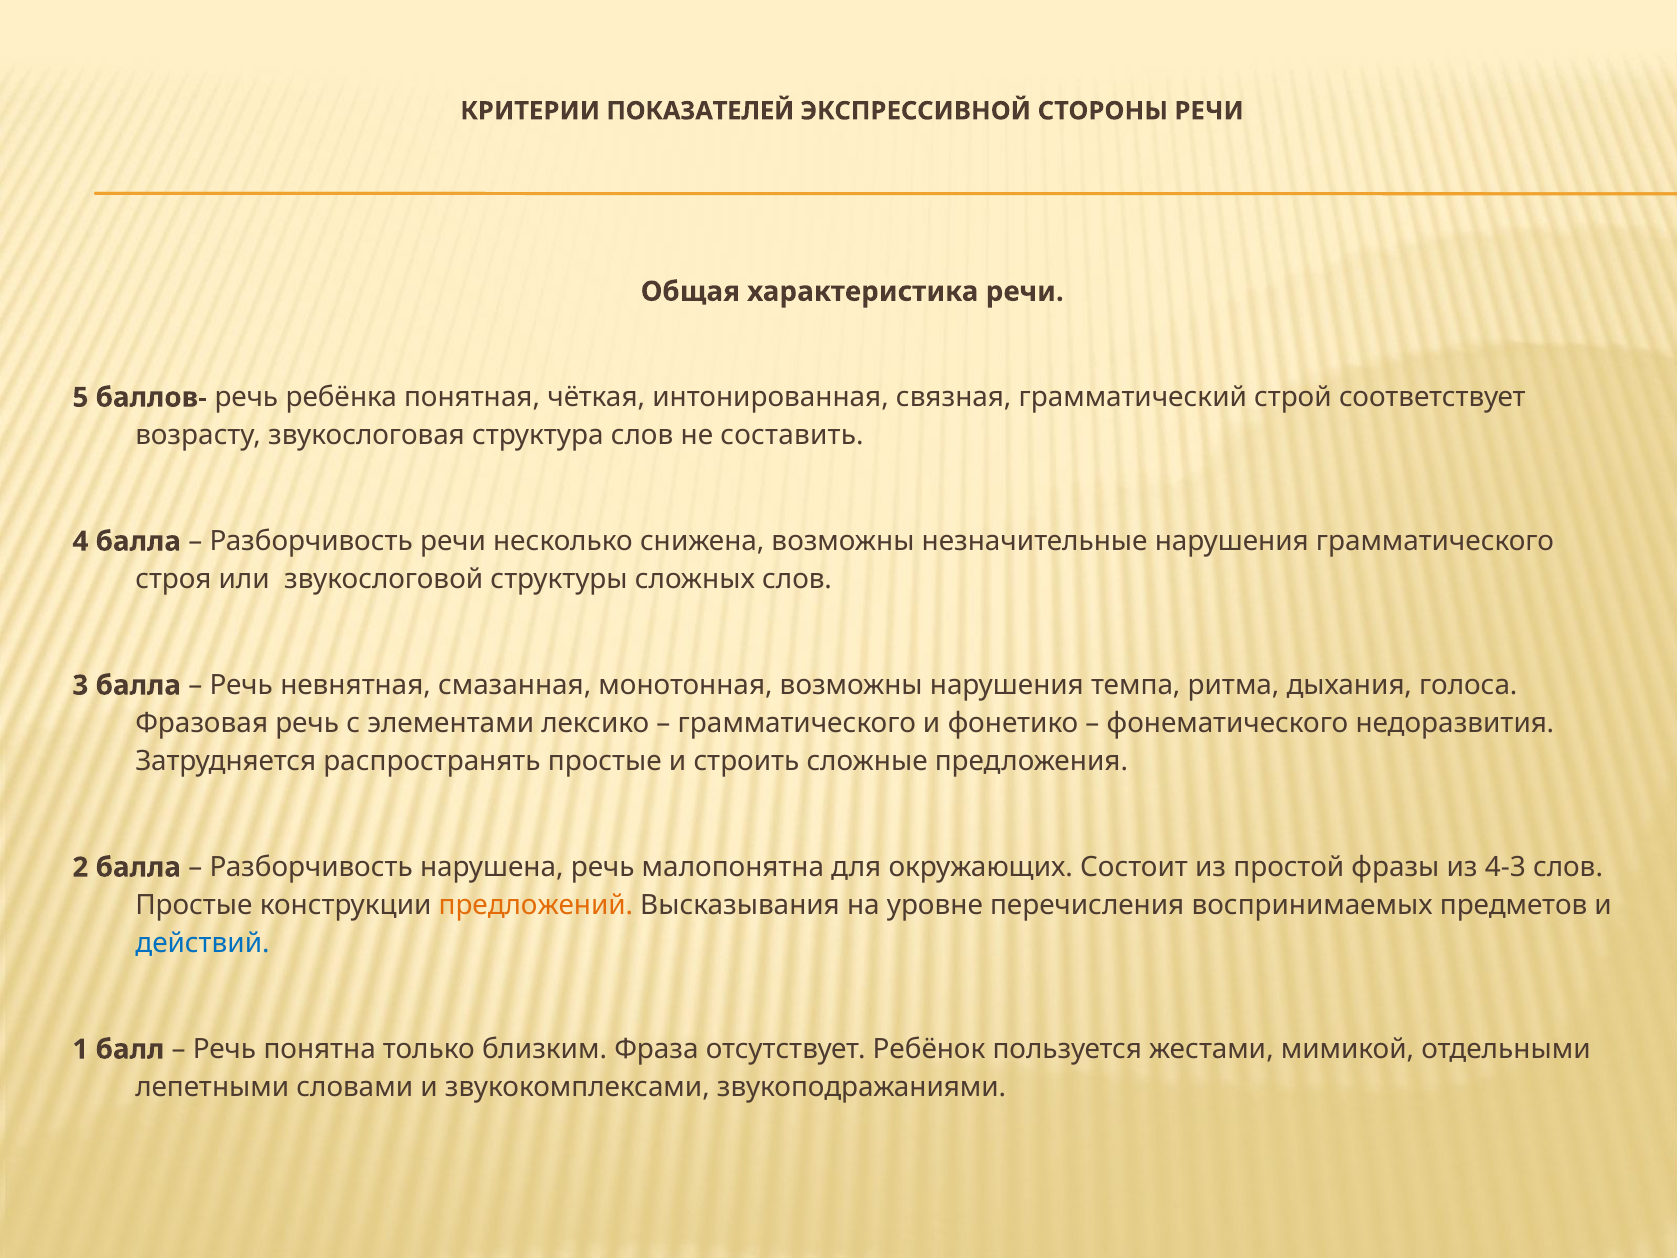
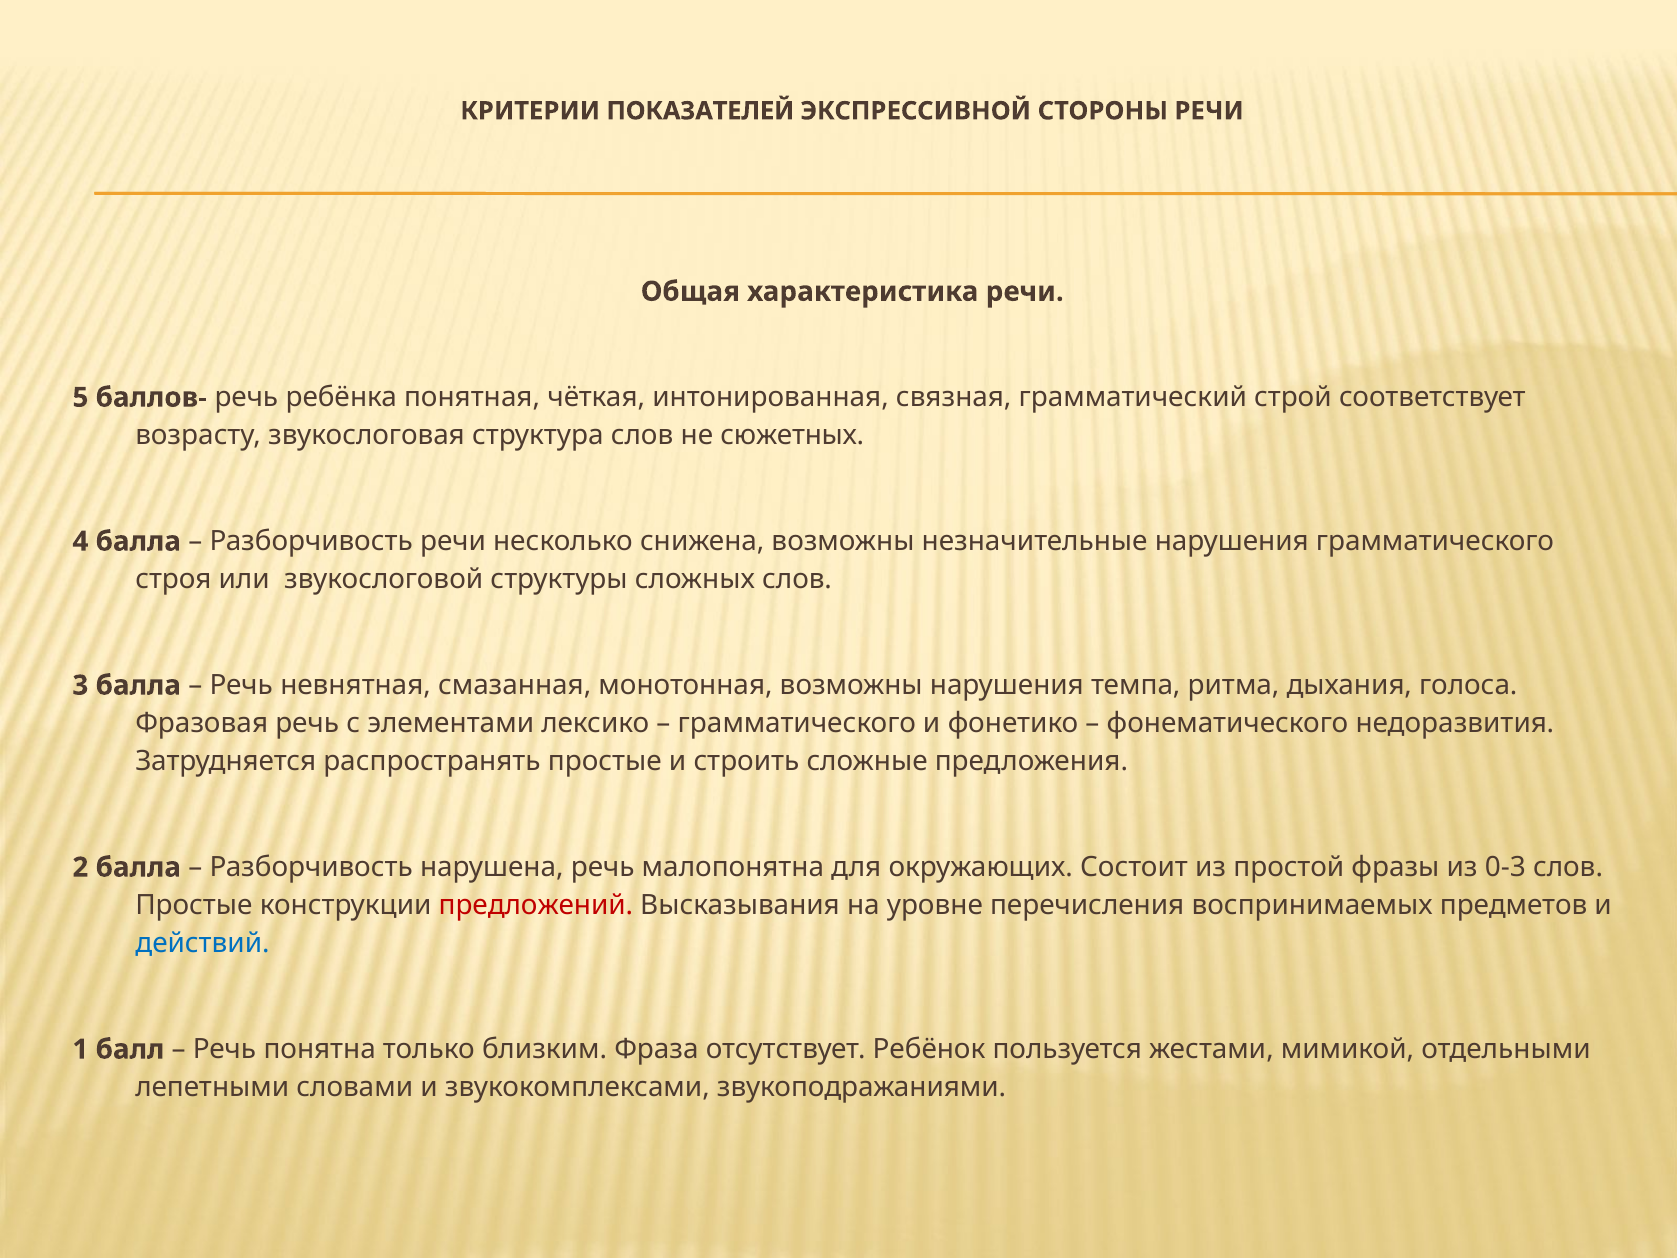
составить: составить -> сюжетных
4-3: 4-3 -> 0-3
предложений colour: orange -> red
